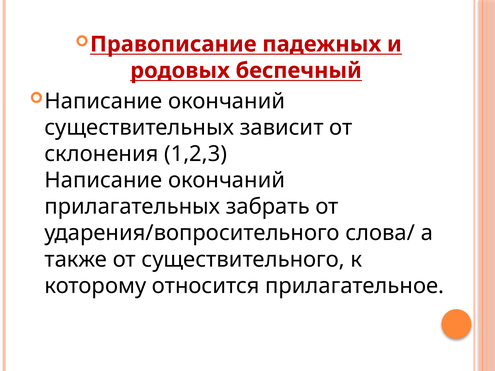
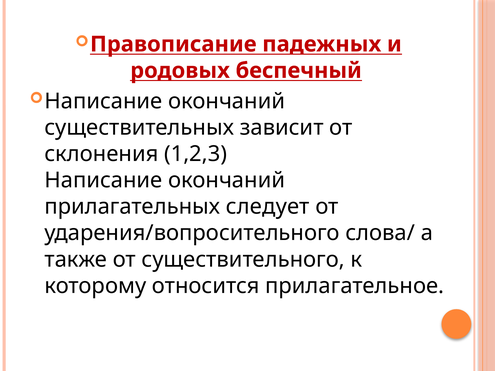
забрать: забрать -> следует
